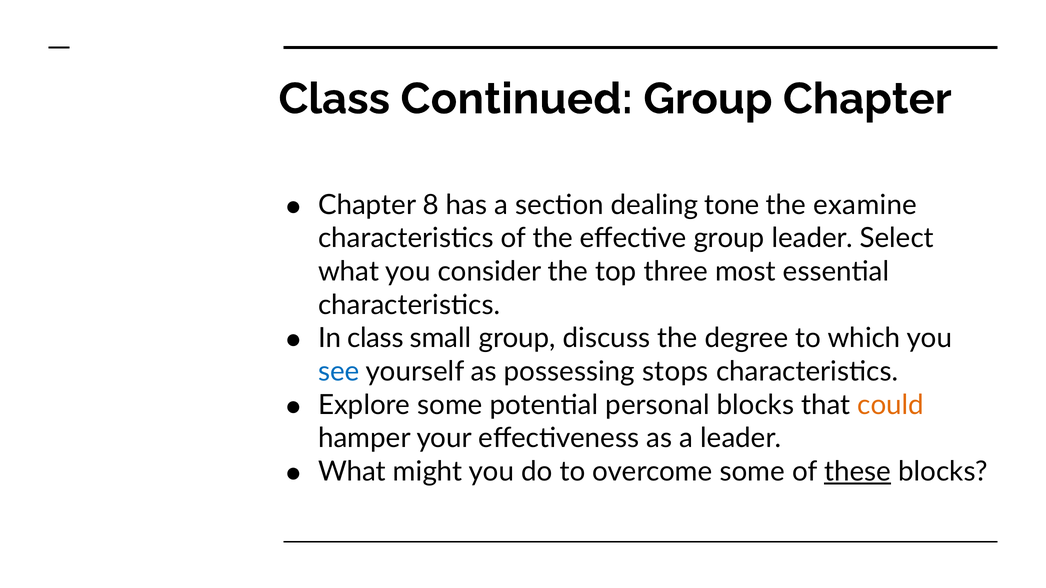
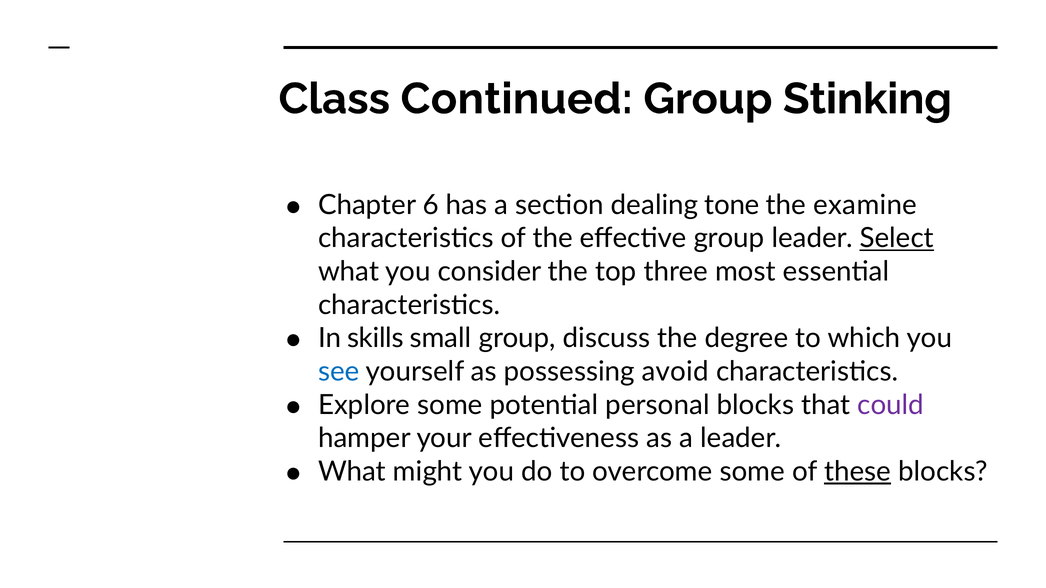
Group Chapter: Chapter -> Stinking
8: 8 -> 6
Select underline: none -> present
In class: class -> skills
stops: stops -> avoid
could colour: orange -> purple
